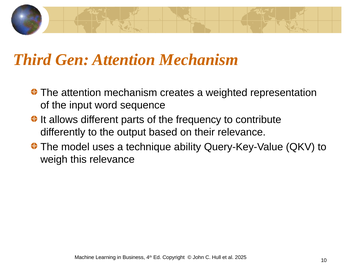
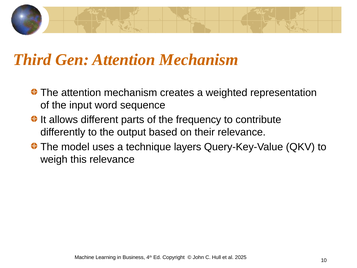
ability: ability -> layers
